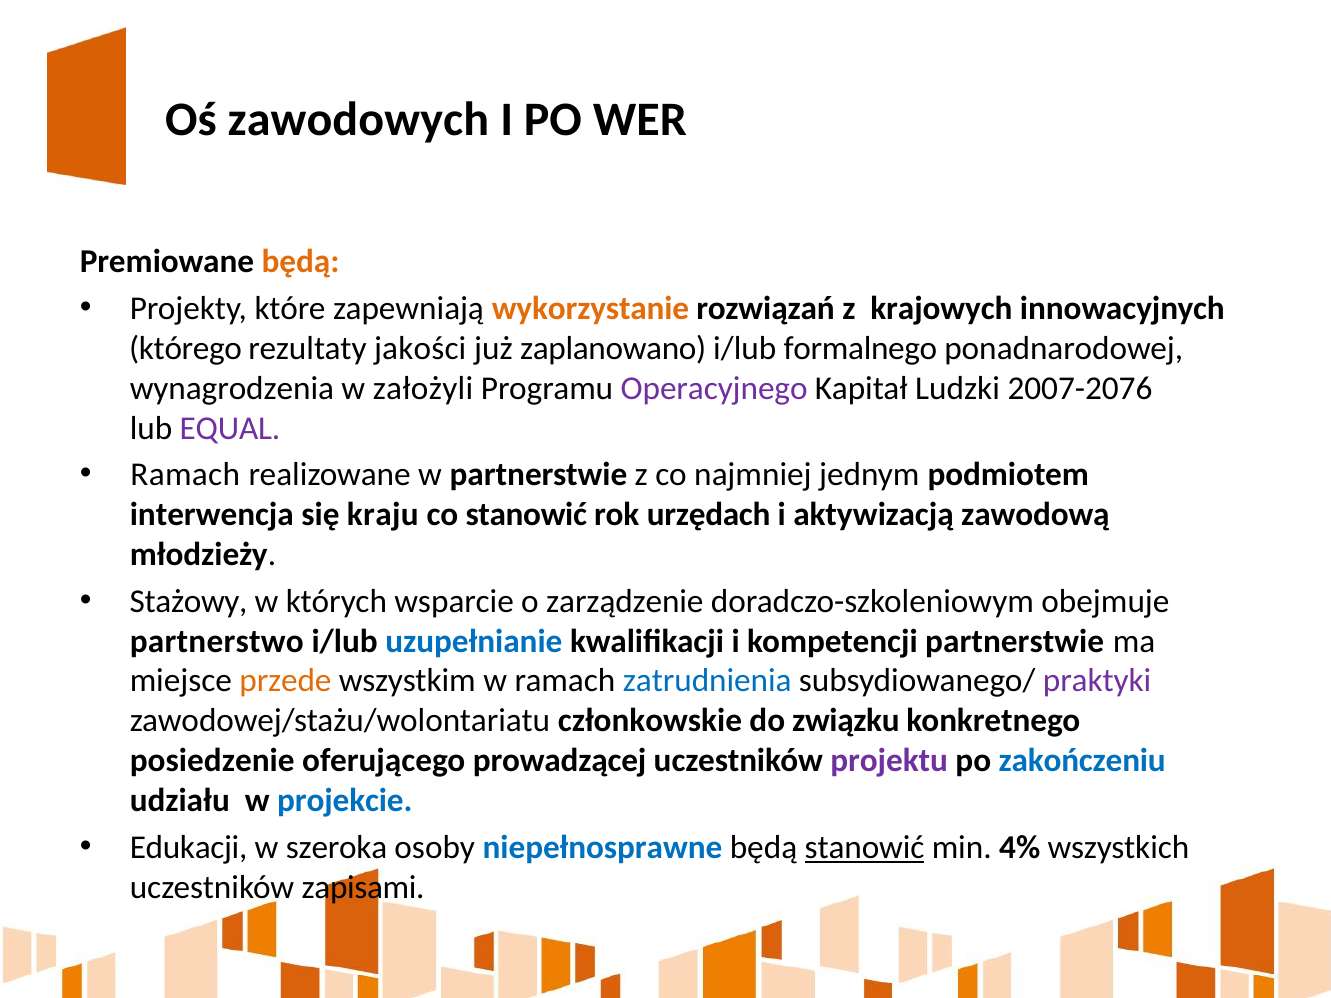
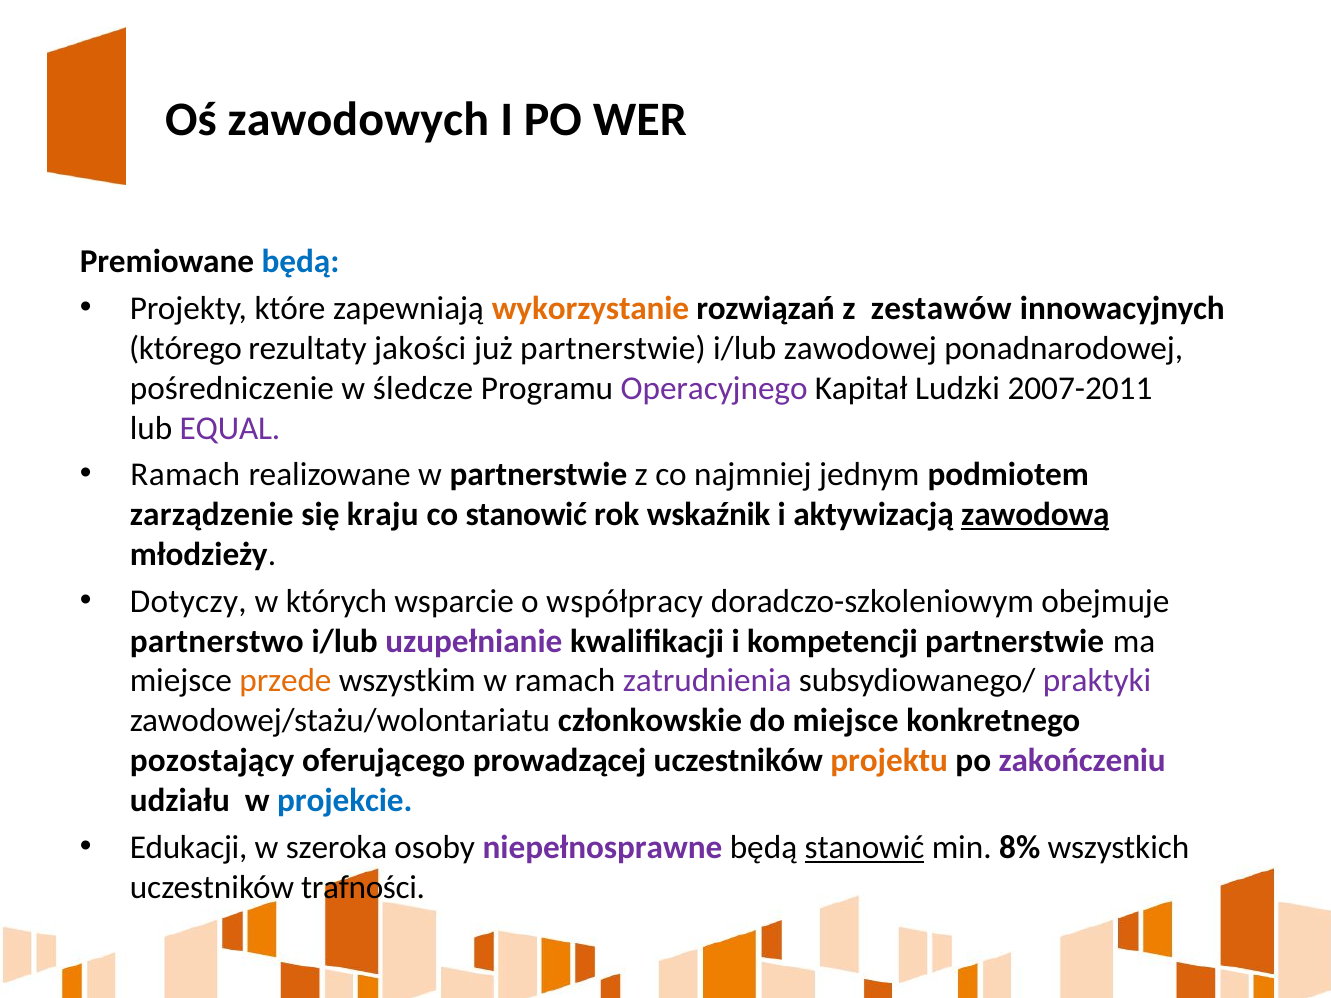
będą at (301, 262) colour: orange -> blue
krajowych: krajowych -> zestawów
już zaplanowano: zaplanowano -> partnerstwie
formalnego: formalnego -> zawodowej
wynagrodzenia: wynagrodzenia -> pośredniczenie
założyli: założyli -> śledcze
2007-2076: 2007-2076 -> 2007-2011
interwencja: interwencja -> zarządzenie
urzędach: urzędach -> wskaźnik
zawodową underline: none -> present
Stażowy: Stażowy -> Dotyczy
zarządzenie: zarządzenie -> współpracy
uzupełnianie colour: blue -> purple
zatrudnienia colour: blue -> purple
do związku: związku -> miejsce
posiedzenie: posiedzenie -> pozostający
projektu colour: purple -> orange
zakończeniu colour: blue -> purple
niepełnosprawne colour: blue -> purple
4%: 4% -> 8%
zapisami: zapisami -> trafności
